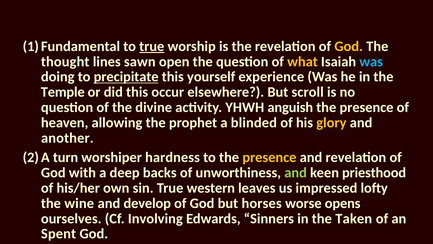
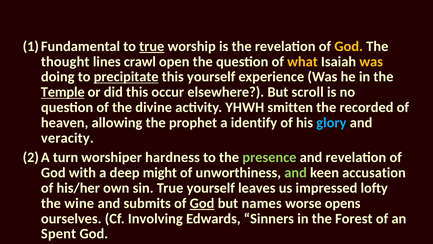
sawn: sawn -> crawl
was at (371, 61) colour: light blue -> yellow
Temple underline: none -> present
anguish: anguish -> smitten
presence at (367, 107): presence -> recorded
blinded: blinded -> identify
glory colour: yellow -> light blue
another: another -> veracity
presence at (269, 157) colour: yellow -> light green
backs: backs -> might
priesthood: priesthood -> accusation
True western: western -> yourself
develop: develop -> submits
God at (202, 203) underline: none -> present
horses: horses -> names
Taken: Taken -> Forest
